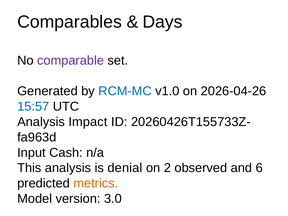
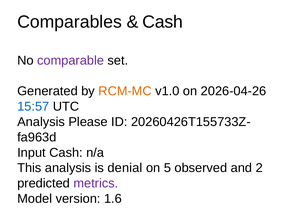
Days at (162, 22): Days -> Cash
RCM-MC colour: blue -> orange
Impact: Impact -> Please
2: 2 -> 5
6: 6 -> 2
metrics colour: orange -> purple
3.0: 3.0 -> 1.6
